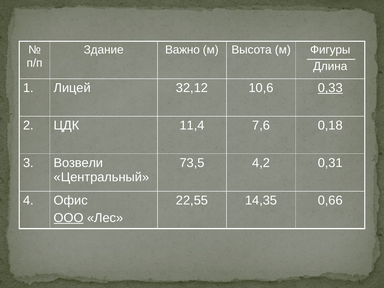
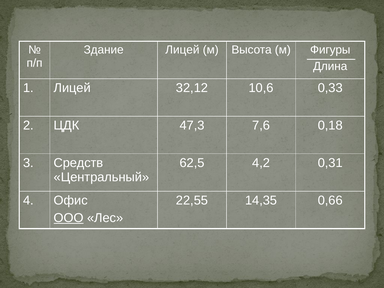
Здание Важно: Важно -> Лицей
0,33 underline: present -> none
11,4: 11,4 -> 47,3
Возвели: Возвели -> Средств
73,5: 73,5 -> 62,5
